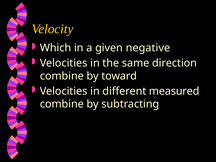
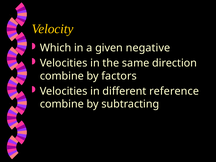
toward: toward -> factors
measured: measured -> reference
